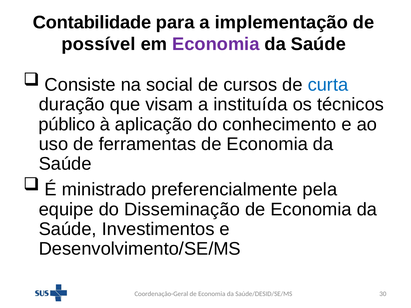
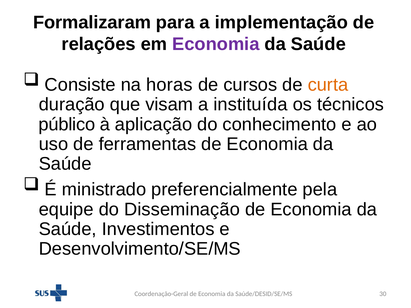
Contabilidade: Contabilidade -> Formalizaram
possível: possível -> relações
social: social -> horas
curta colour: blue -> orange
